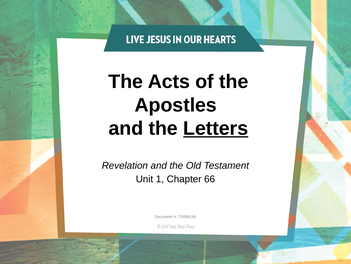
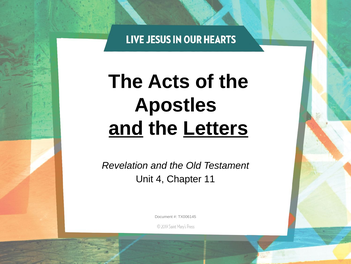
and at (126, 128) underline: none -> present
1: 1 -> 4
66: 66 -> 11
